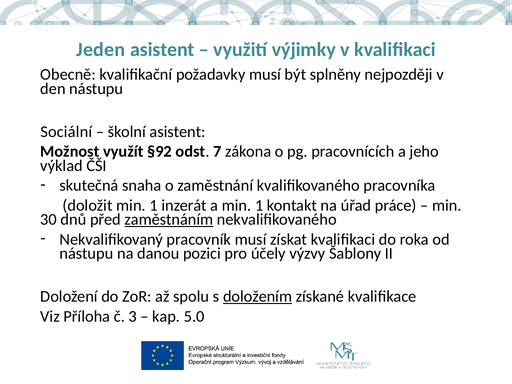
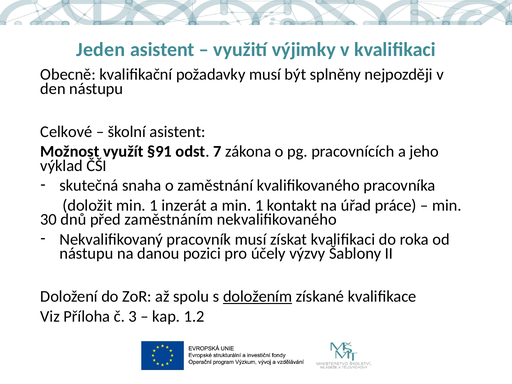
Sociální: Sociální -> Celkové
§92: §92 -> §91
zaměstnáním underline: present -> none
5.0: 5.0 -> 1.2
